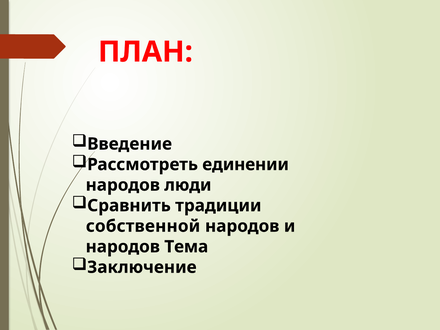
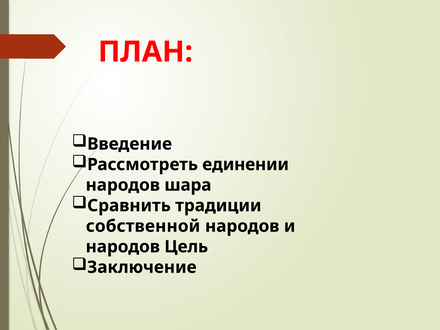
люди: люди -> шара
Тема: Тема -> Цель
